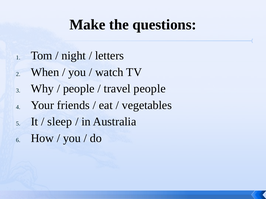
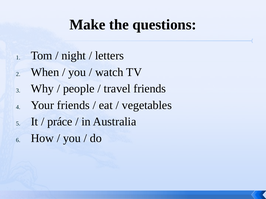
travel people: people -> friends
sleep: sleep -> práce
